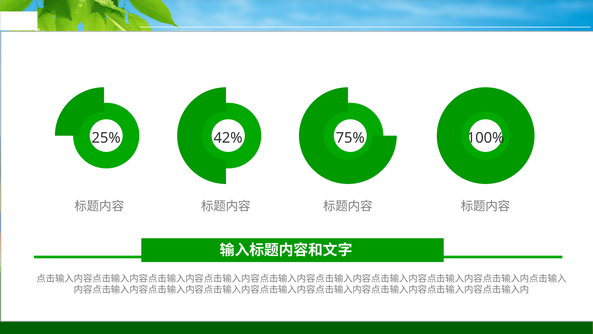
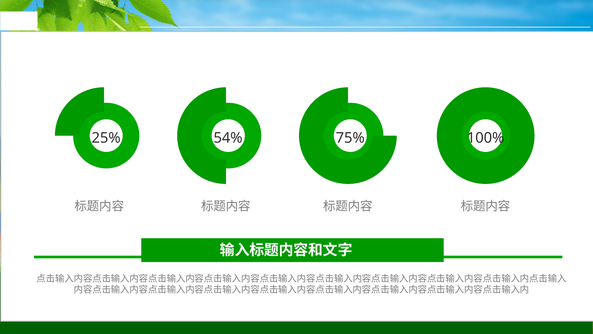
42%: 42% -> 54%
